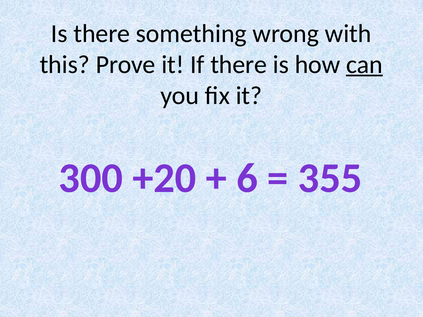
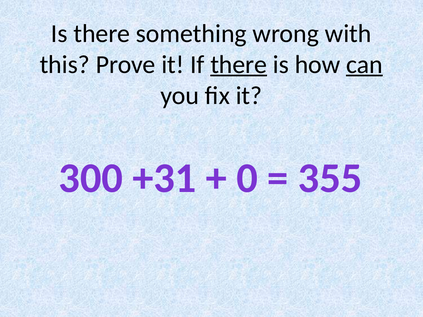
there at (239, 65) underline: none -> present
+20: +20 -> +31
6: 6 -> 0
